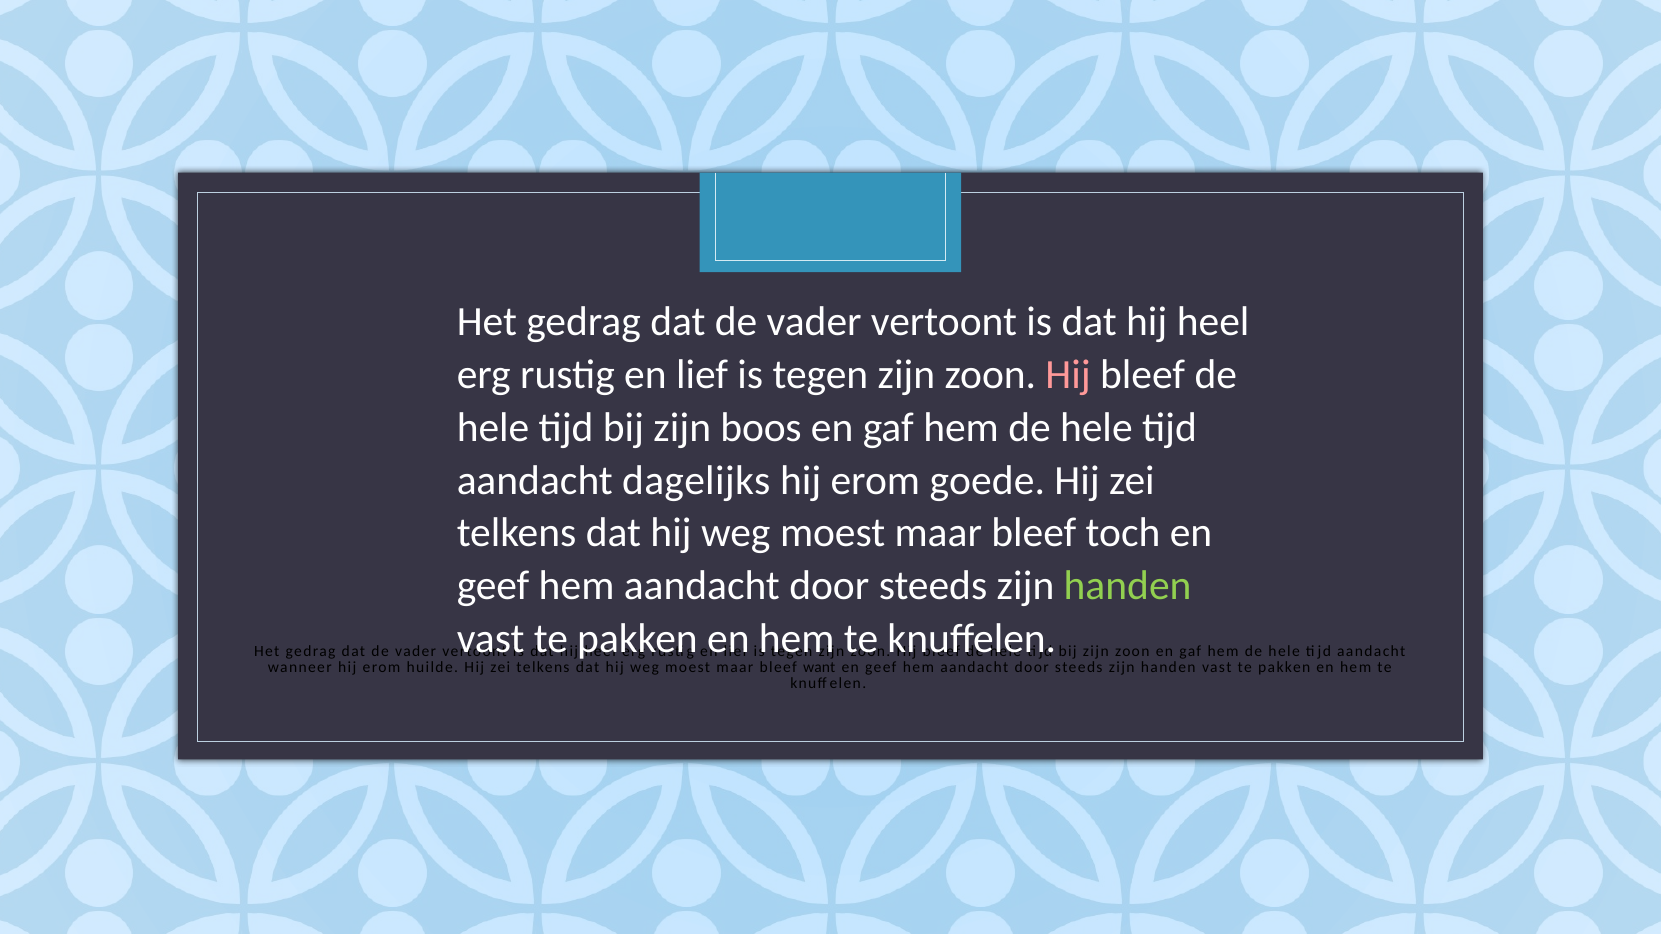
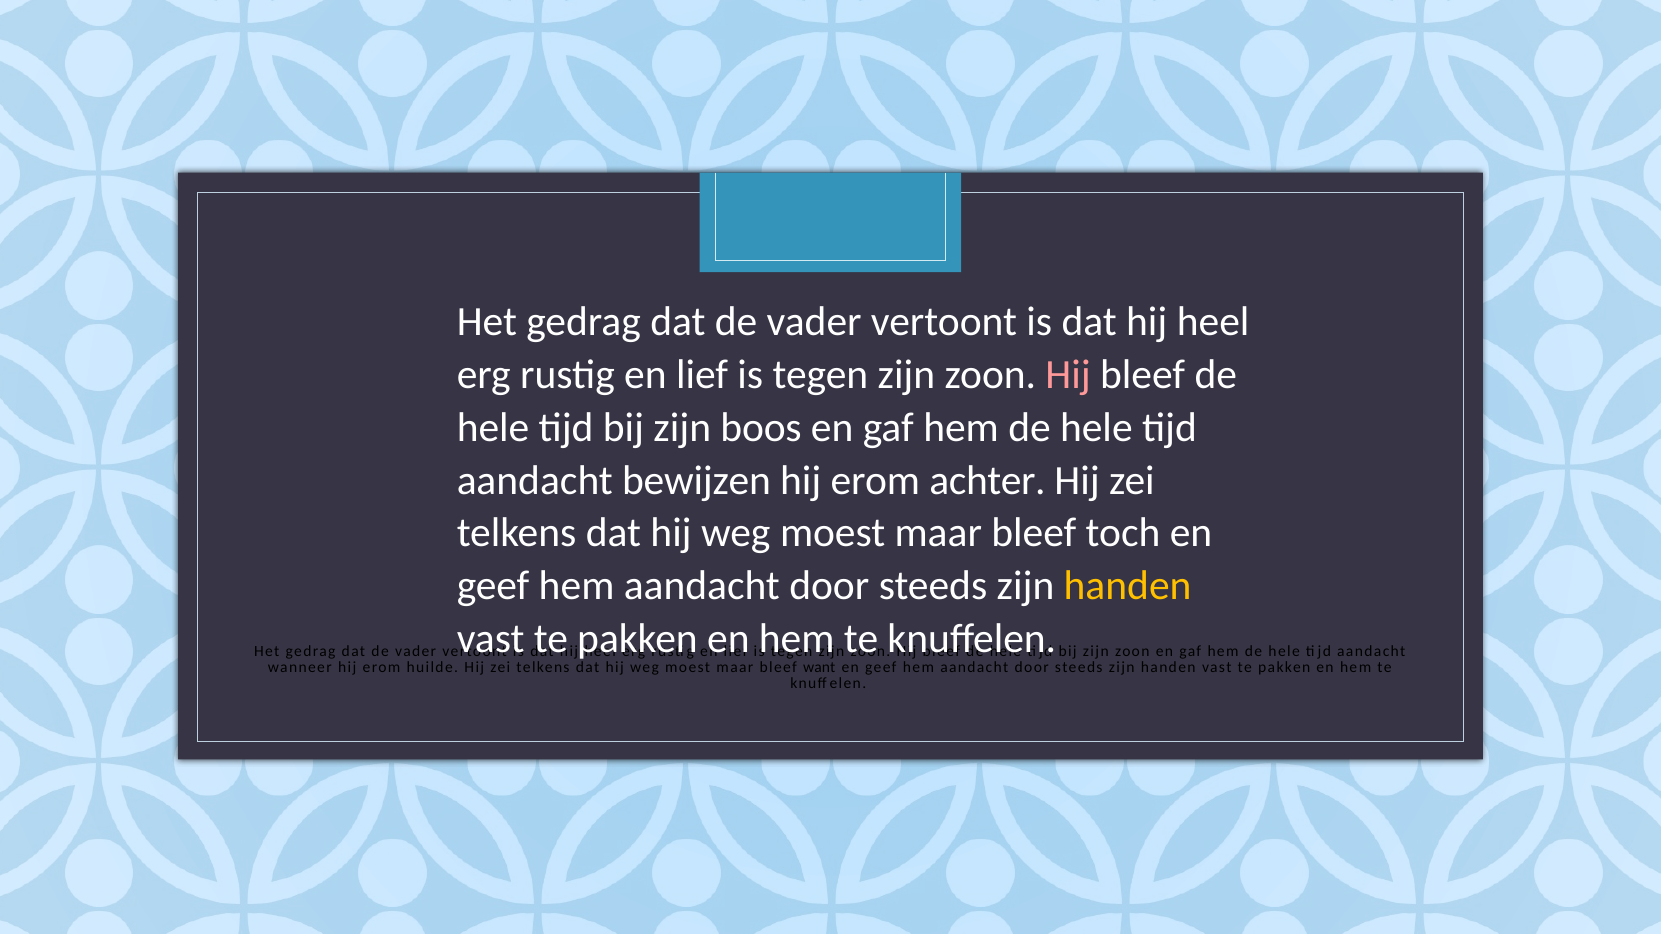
dagelijks: dagelijks -> bewijzen
goede: goede -> achter
handen at (1128, 586) colour: light green -> yellow
